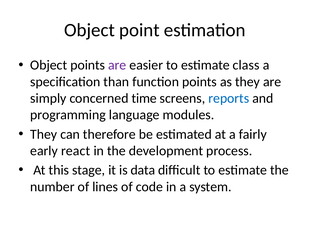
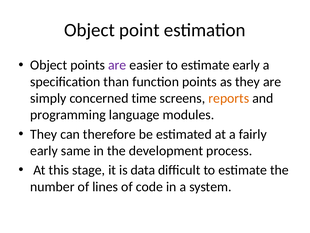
estimate class: class -> early
reports colour: blue -> orange
react: react -> same
